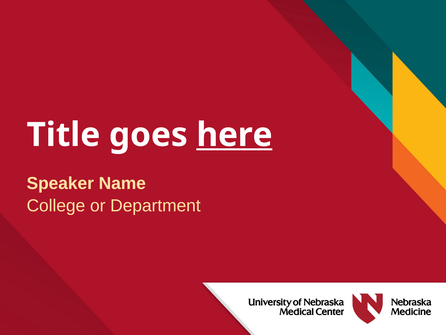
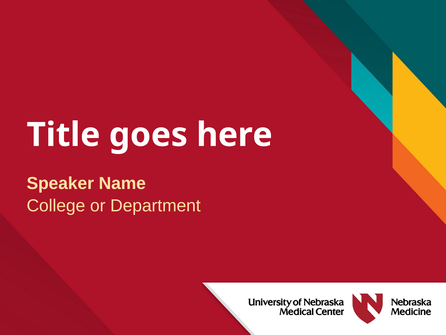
here underline: present -> none
